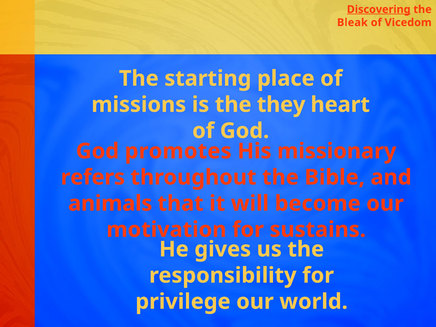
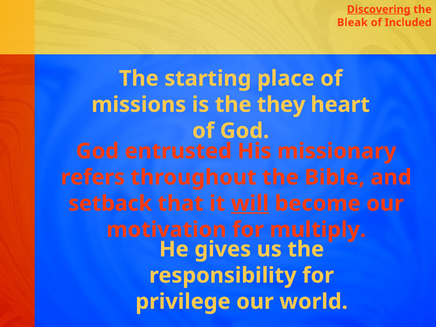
Vicedom: Vicedom -> Included
promotes: promotes -> entrusted
animals: animals -> setback
will underline: none -> present
sustains: sustains -> multiply
